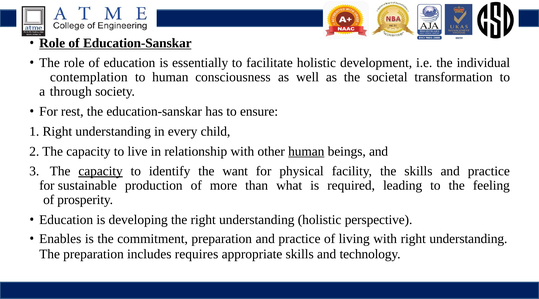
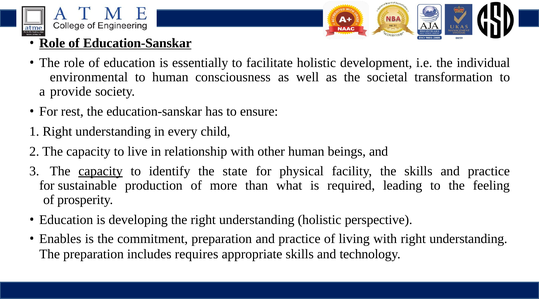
contemplation: contemplation -> environmental
through: through -> provide
human at (306, 152) underline: present -> none
want: want -> state
